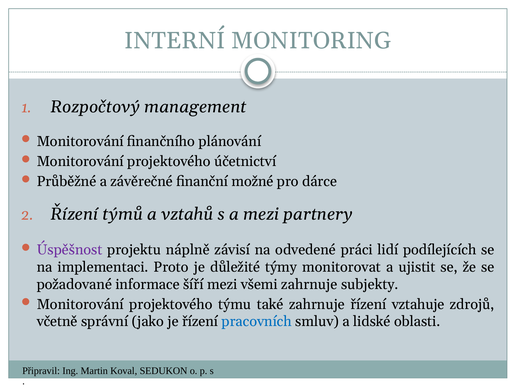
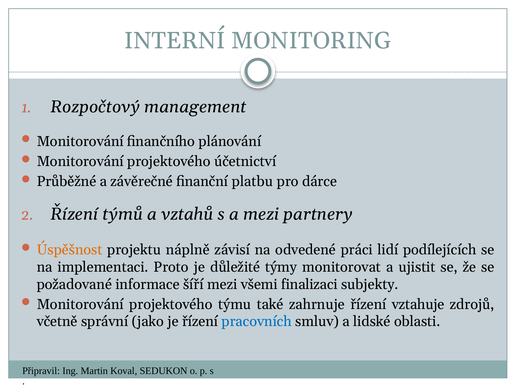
možné: možné -> platbu
Úspěšnost colour: purple -> orange
všemi zahrnuje: zahrnuje -> finalizaci
